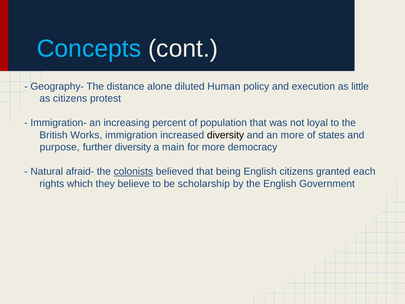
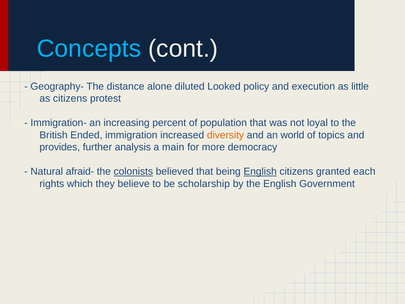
Human: Human -> Looked
Works: Works -> Ended
diversity at (226, 135) colour: black -> orange
an more: more -> world
states: states -> topics
purpose: purpose -> provides
further diversity: diversity -> analysis
English at (260, 171) underline: none -> present
